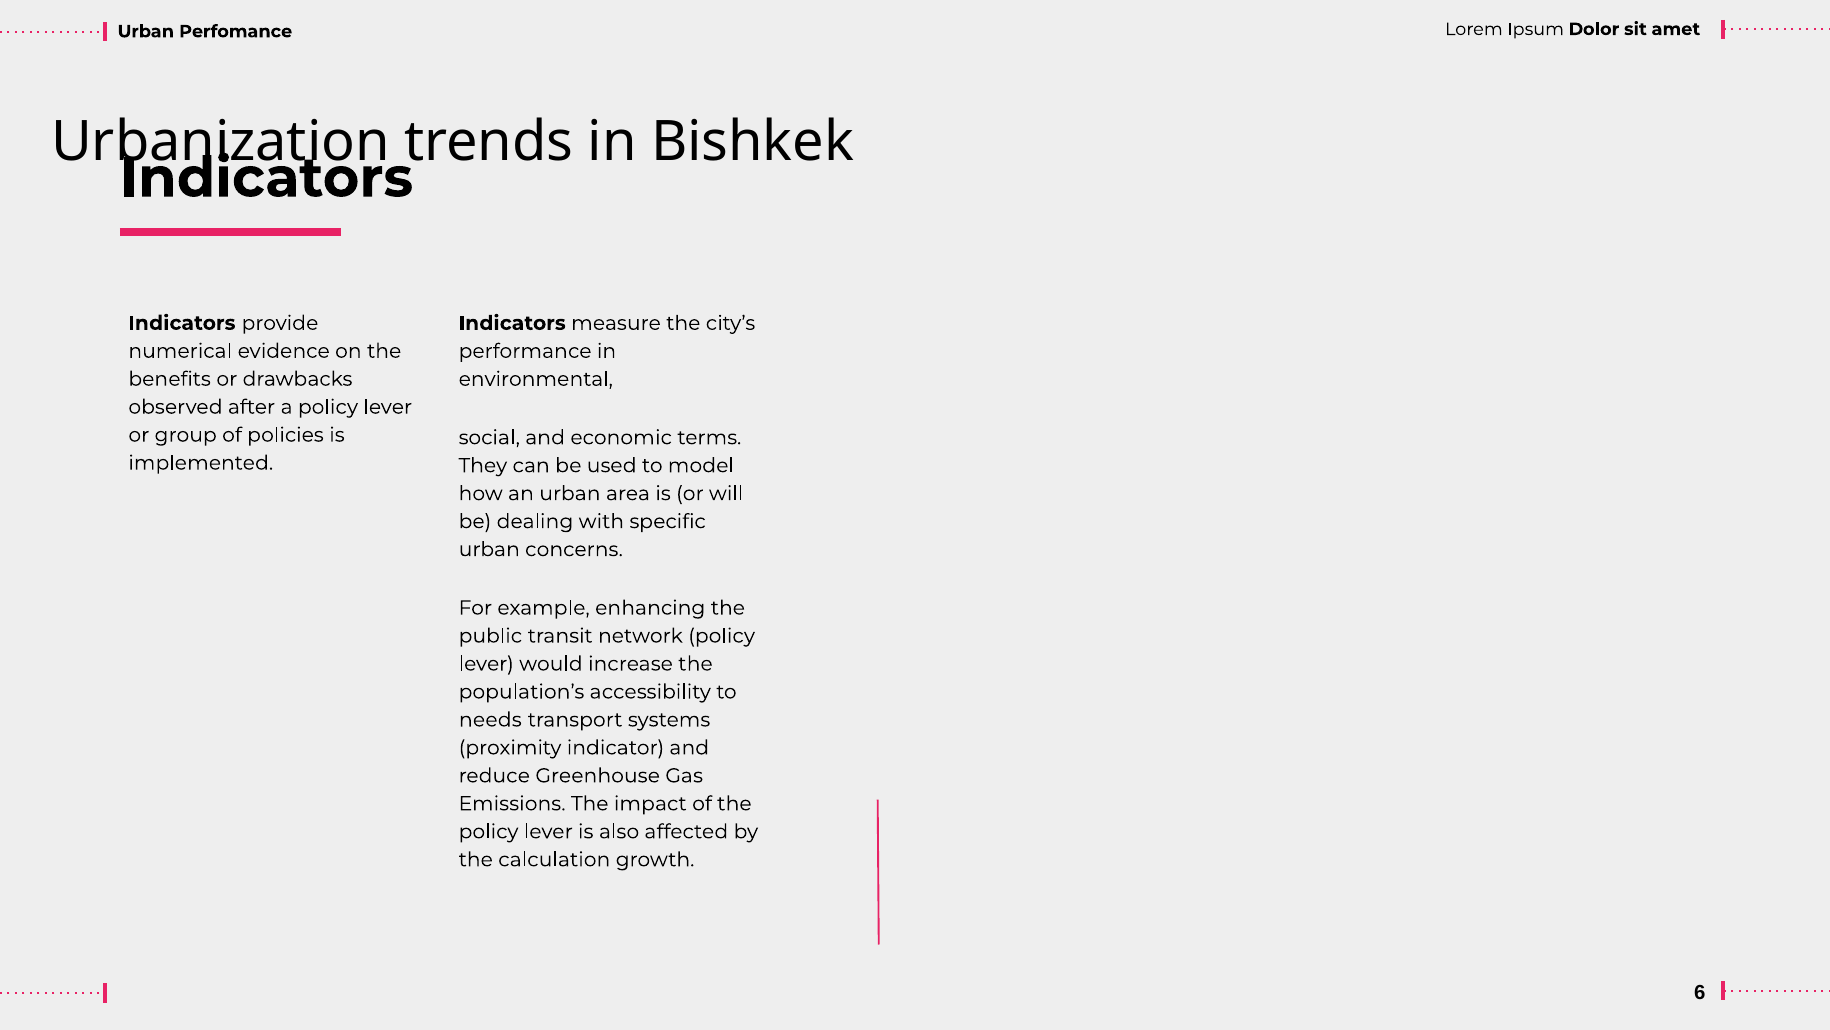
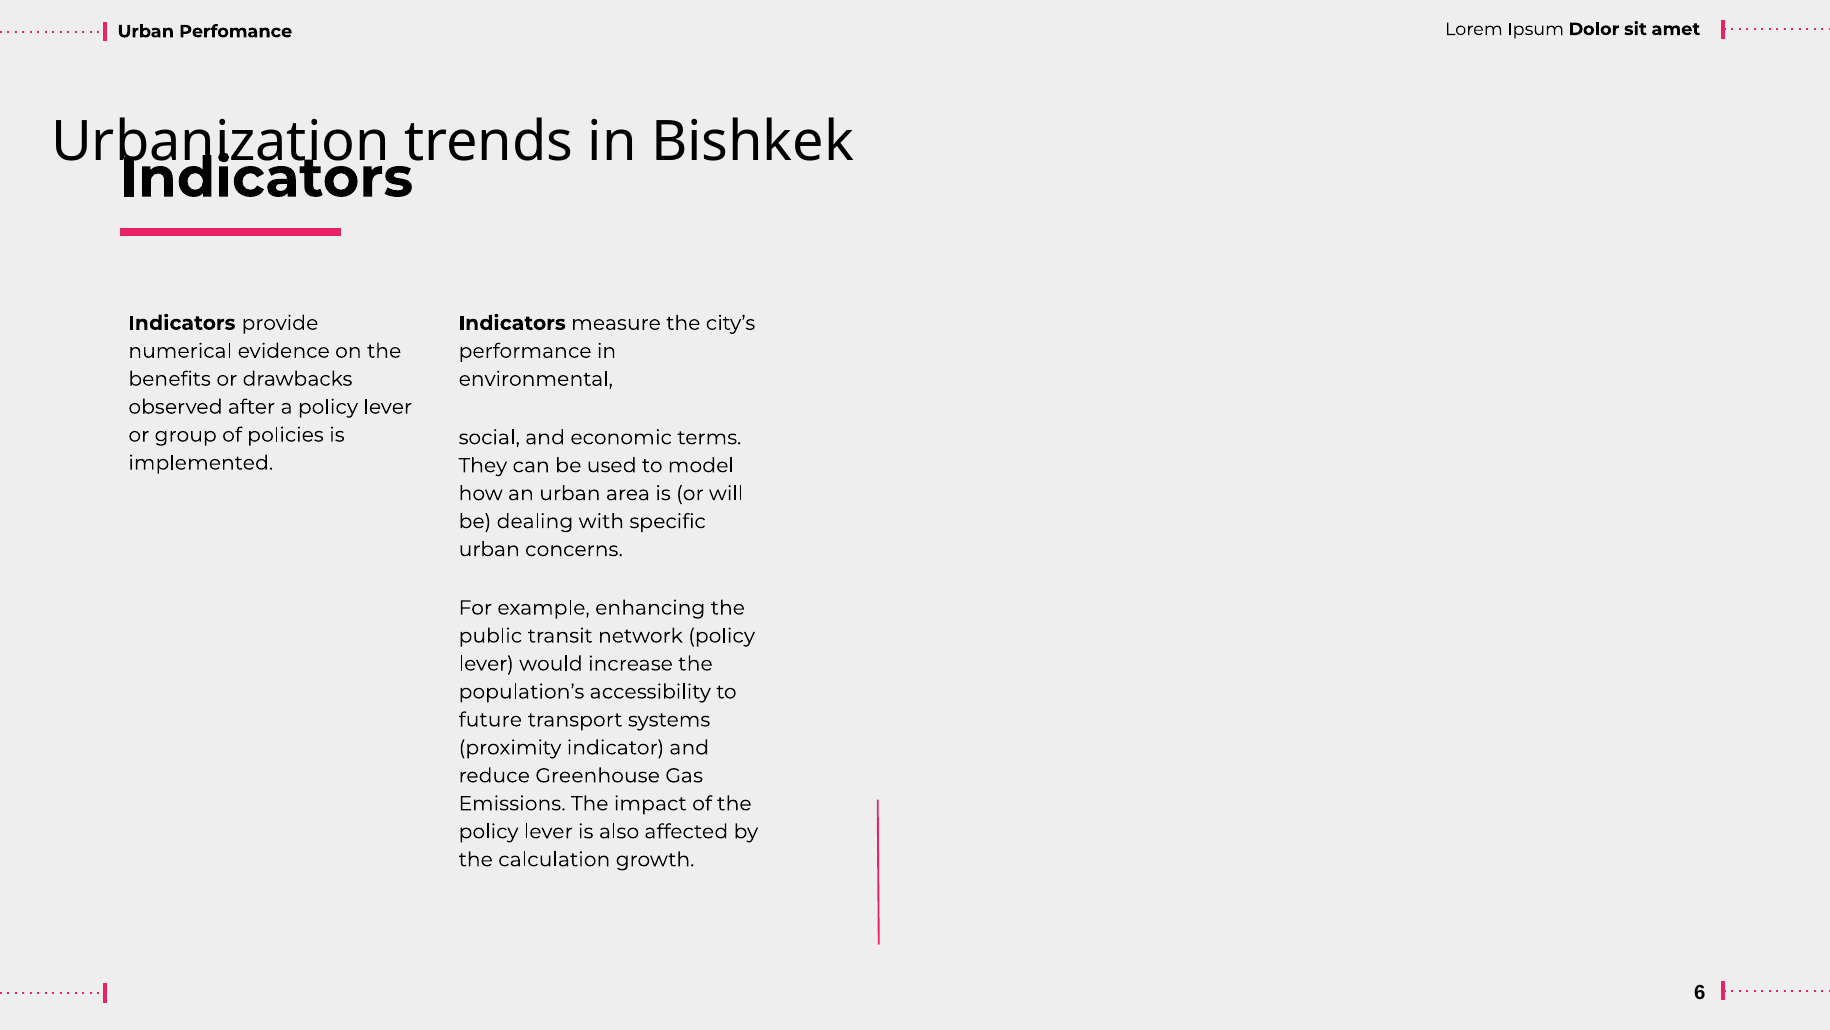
needs: needs -> future
